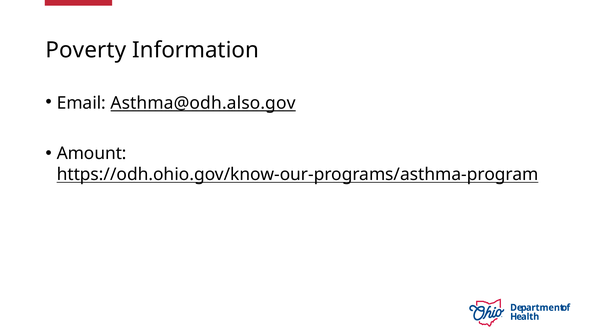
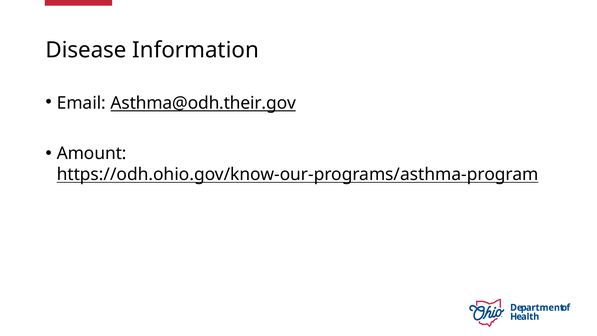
Poverty: Poverty -> Disease
Asthma@odh.also.gov: Asthma@odh.also.gov -> Asthma@odh.their.gov
